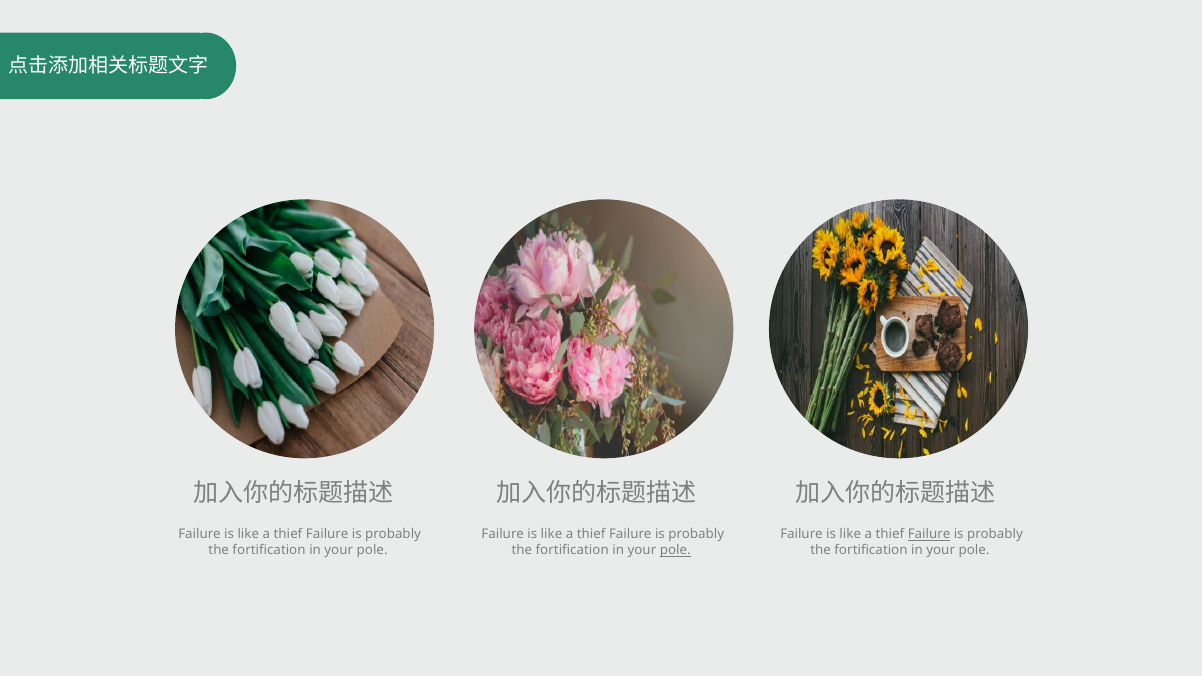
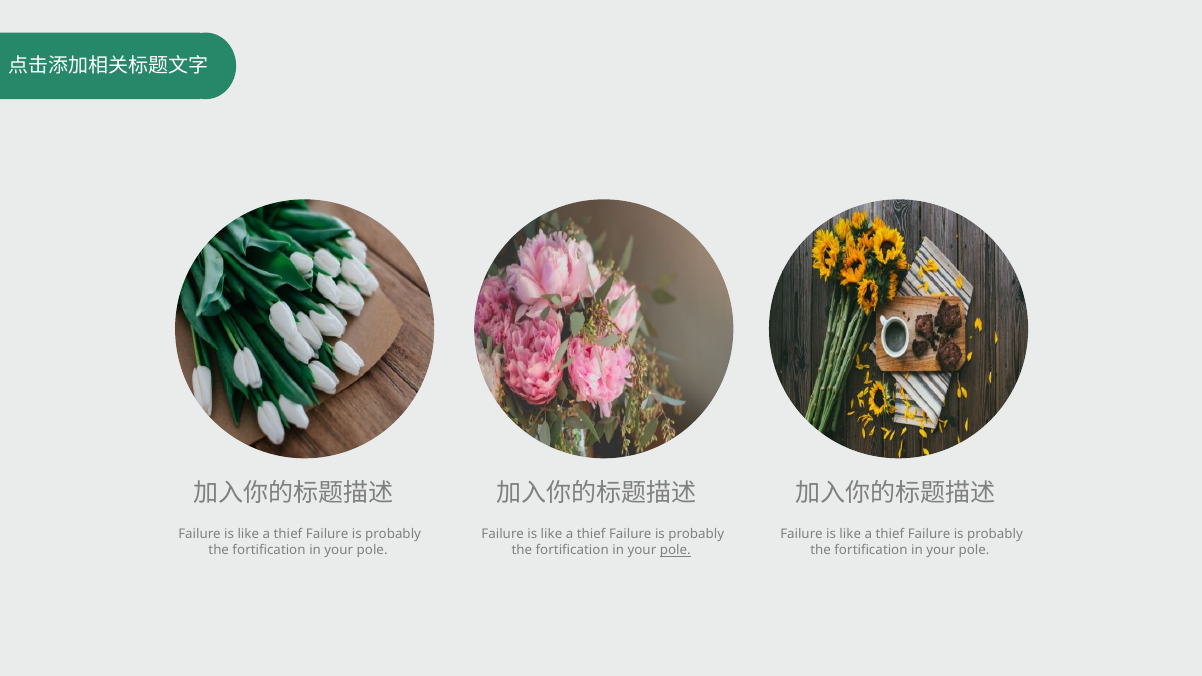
Failure at (929, 534) underline: present -> none
